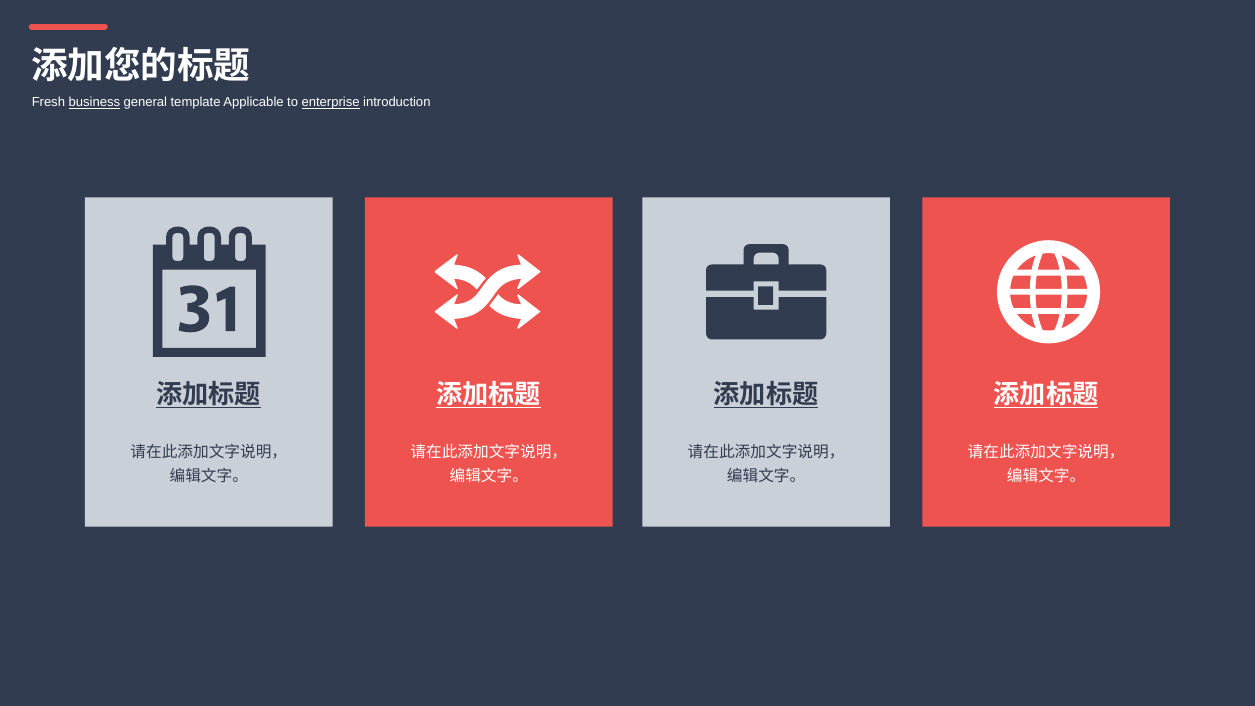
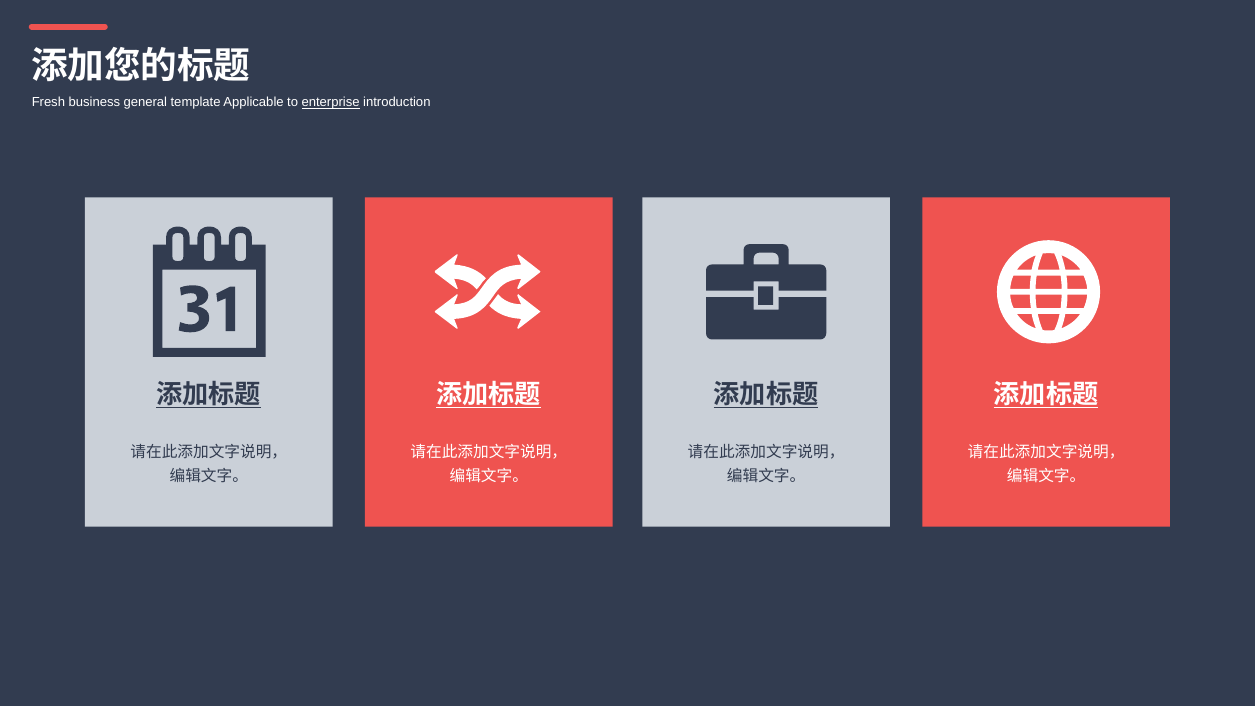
business underline: present -> none
